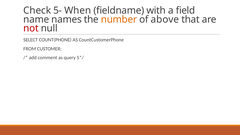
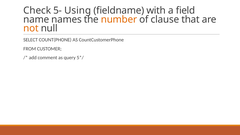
When: When -> Using
above: above -> clause
not colour: red -> orange
